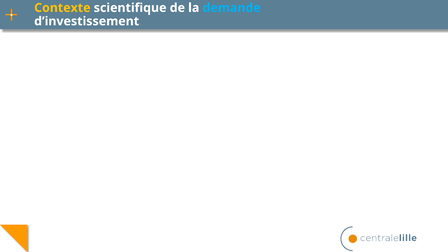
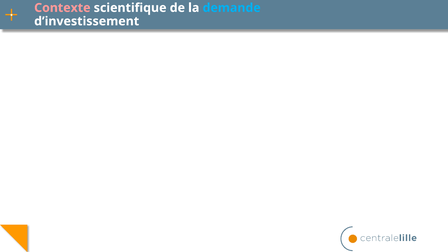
Contexte colour: yellow -> pink
